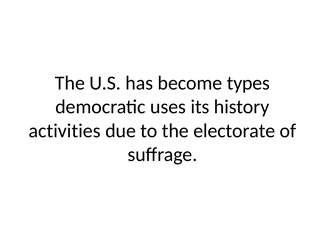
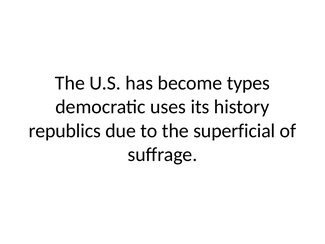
activities: activities -> republics
electorate: electorate -> superficial
